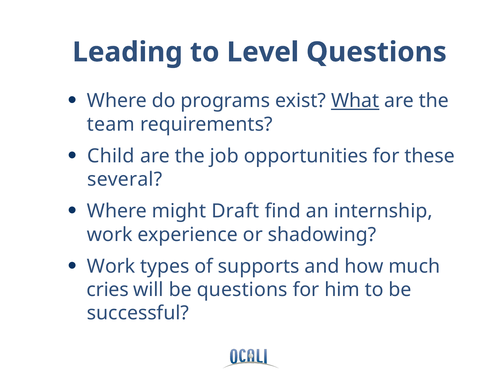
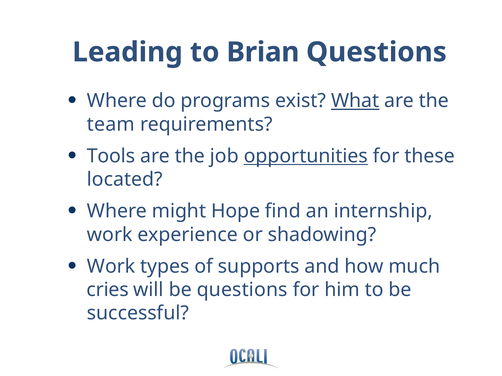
Level: Level -> Brian
Child: Child -> Tools
opportunities underline: none -> present
several: several -> located
Draft: Draft -> Hope
